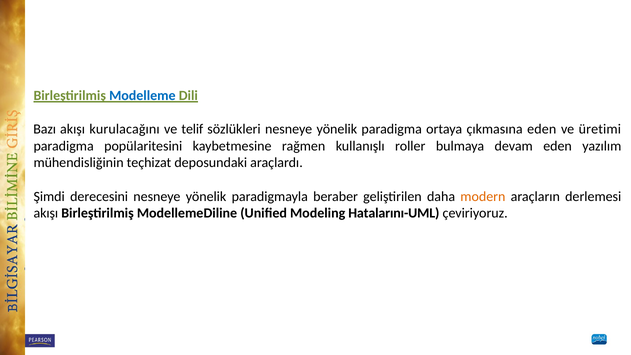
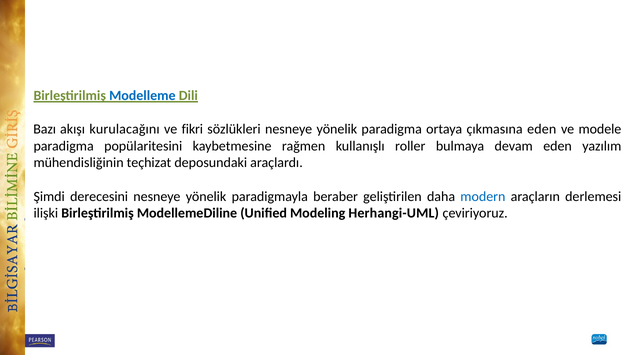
telif: telif -> fikri
üretimi: üretimi -> modele
modern colour: orange -> blue
akışı at (46, 213): akışı -> ilişki
Hatalarını-UML: Hatalarını-UML -> Herhangi-UML
